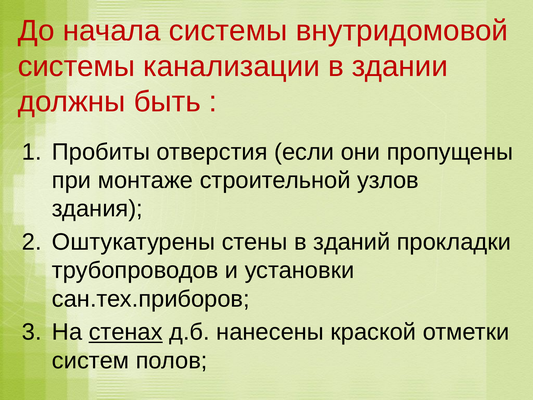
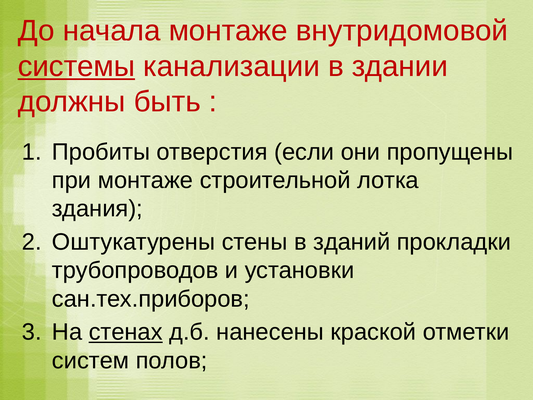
начала системы: системы -> монтаже
системы at (76, 66) underline: none -> present
узлов: узлов -> лотка
